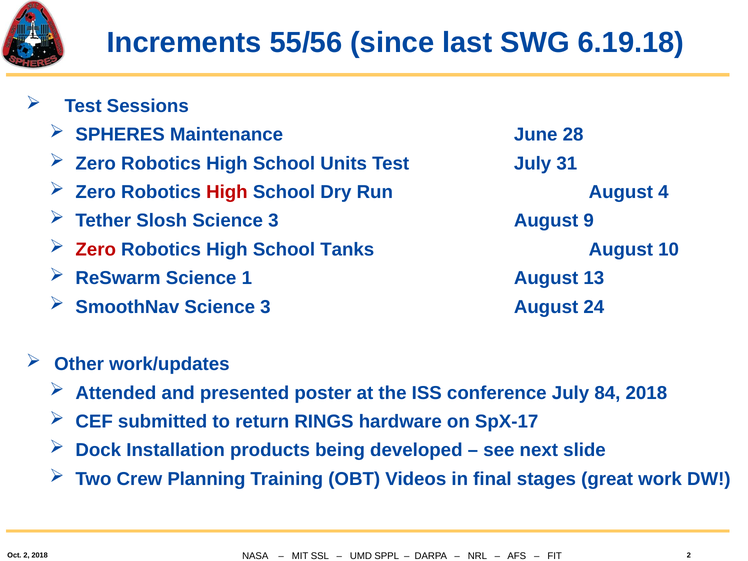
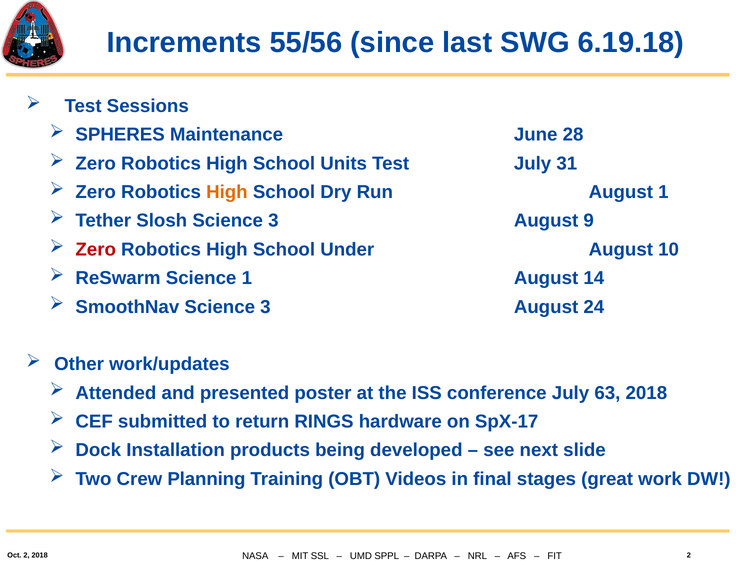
High at (227, 192) colour: red -> orange
August 4: 4 -> 1
Tanks: Tanks -> Under
13: 13 -> 14
84: 84 -> 63
